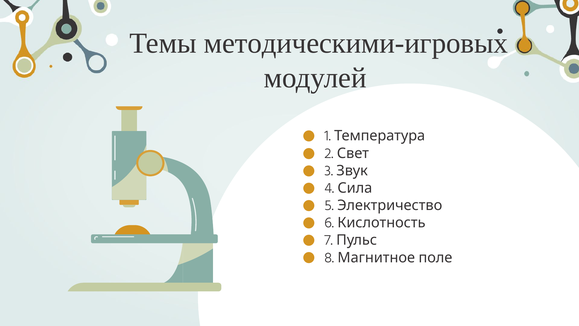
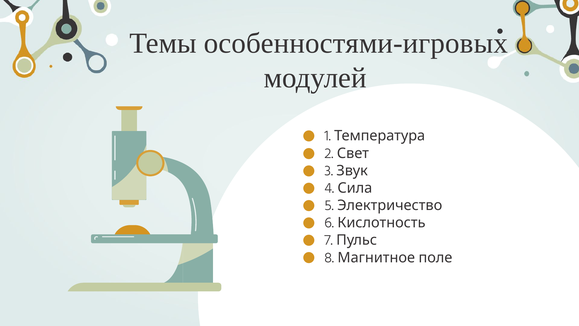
методическими-игровых: методическими-игровых -> особенностями-игровых
